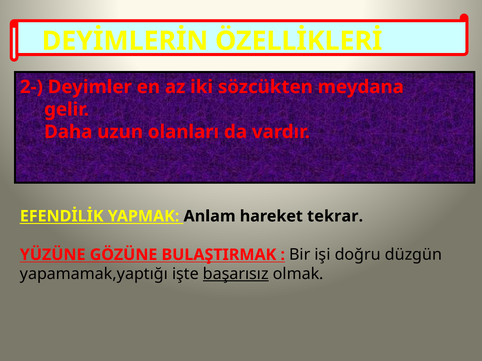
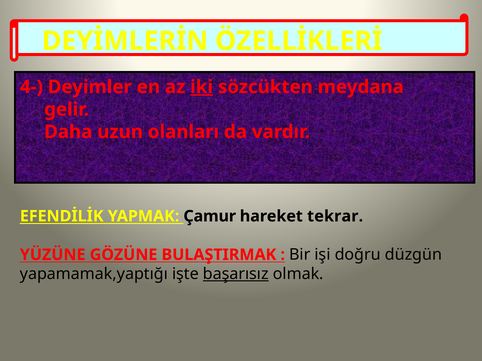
2-: 2- -> 4-
iki underline: none -> present
Anlam: Anlam -> Çamur
